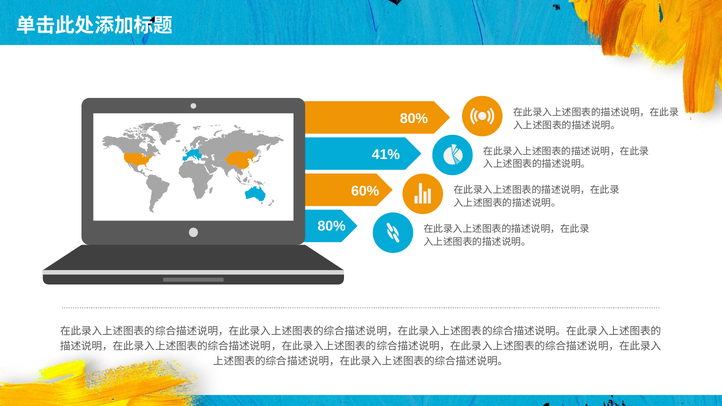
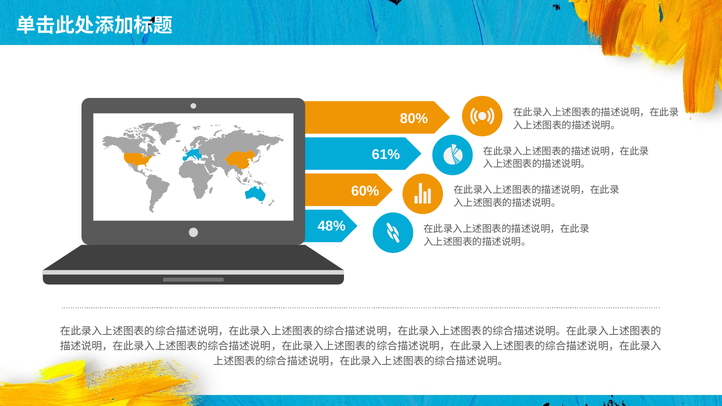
41%: 41% -> 61%
80% at (332, 226): 80% -> 48%
